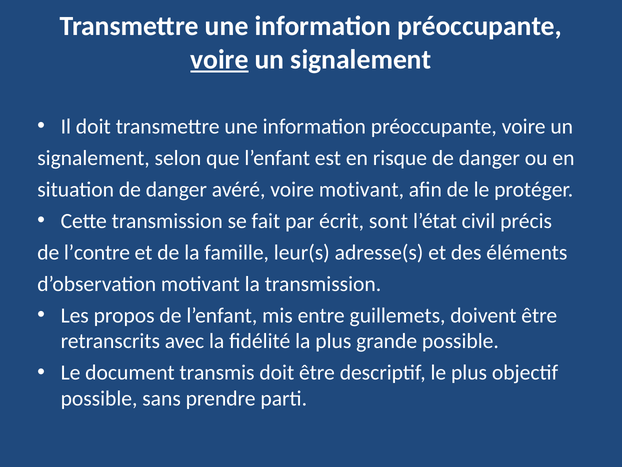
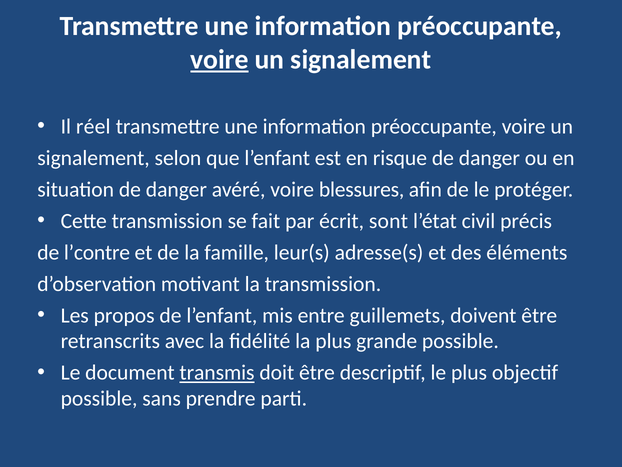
Il doit: doit -> réel
voire motivant: motivant -> blessures
transmis underline: none -> present
